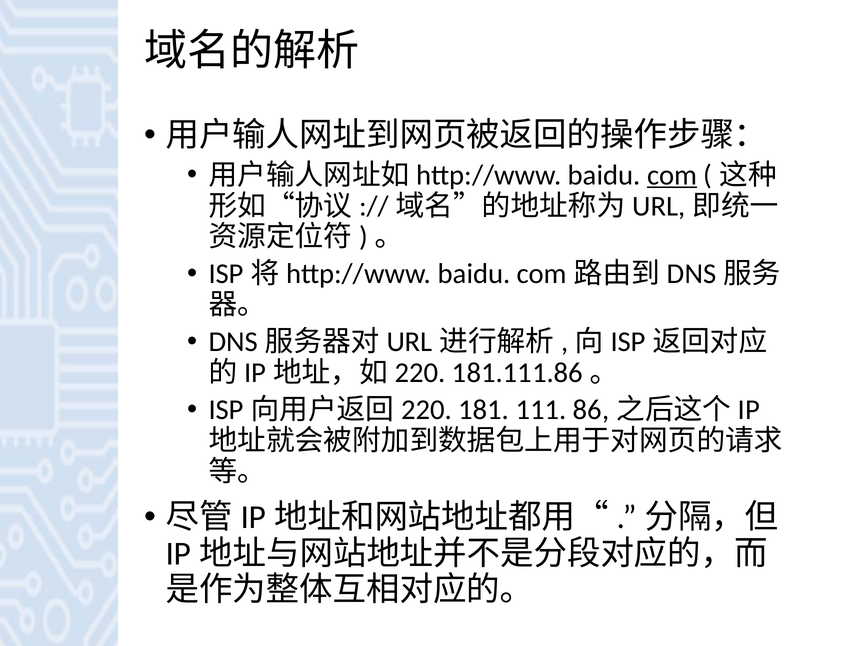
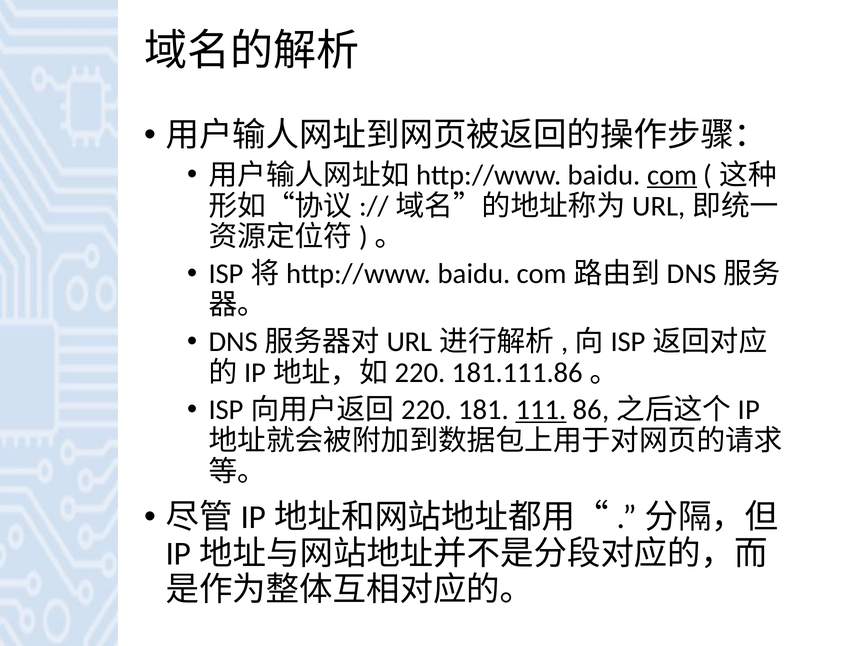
111 underline: none -> present
